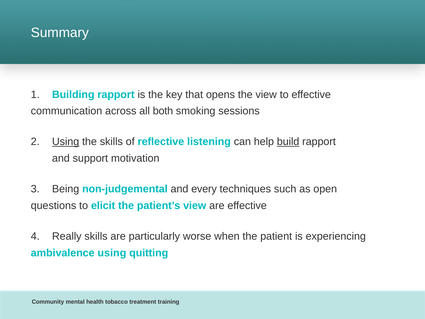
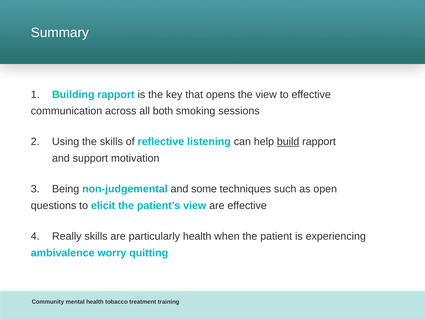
Using at (66, 142) underline: present -> none
every: every -> some
particularly worse: worse -> health
ambivalence using: using -> worry
